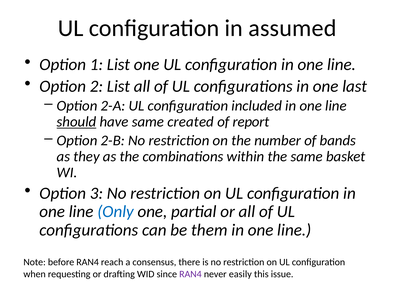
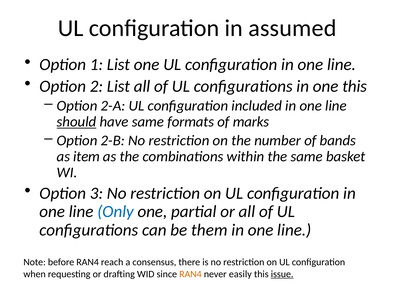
one last: last -> this
created: created -> formats
report: report -> marks
they: they -> item
RAN4 at (190, 274) colour: purple -> orange
issue underline: none -> present
